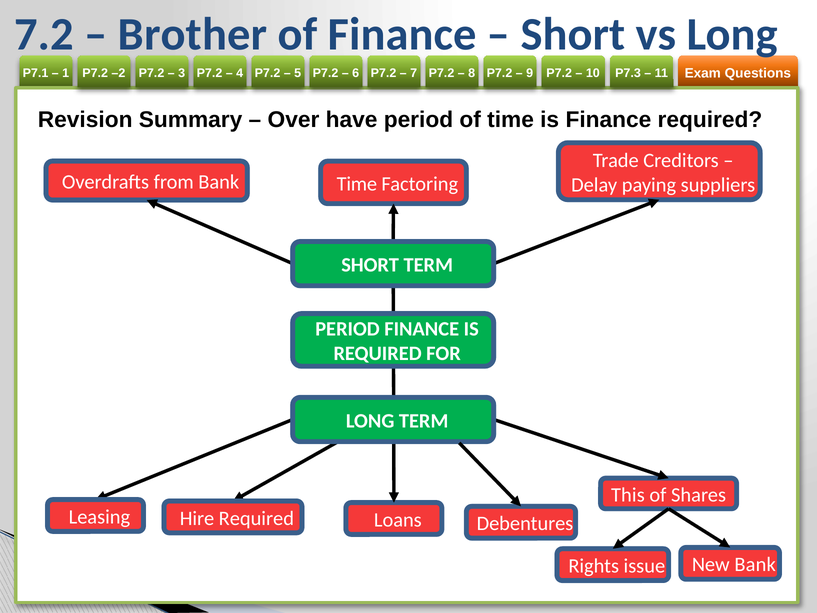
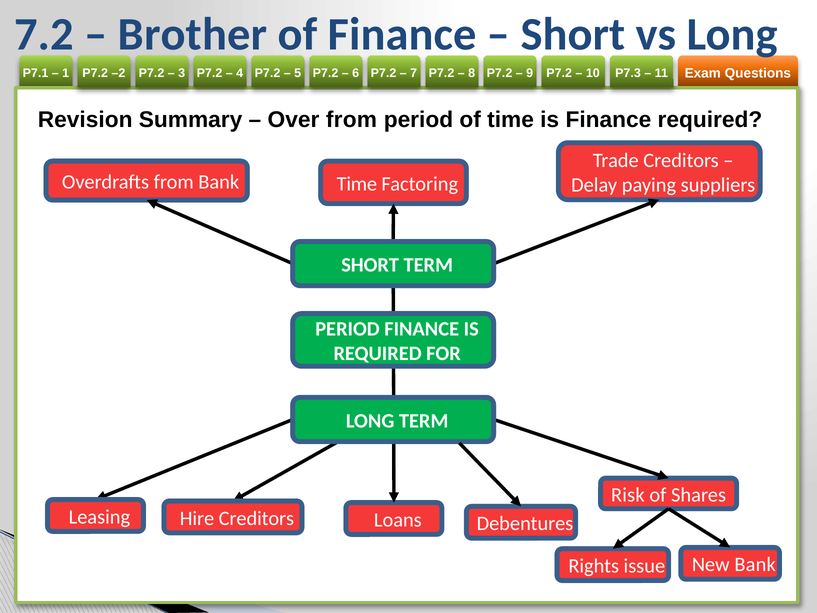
Over have: have -> from
This: This -> Risk
Hire Required: Required -> Creditors
